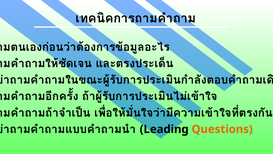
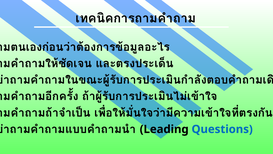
Questions colour: orange -> blue
